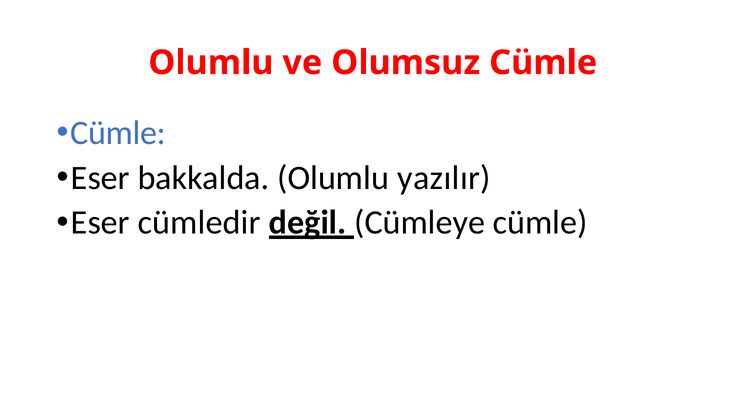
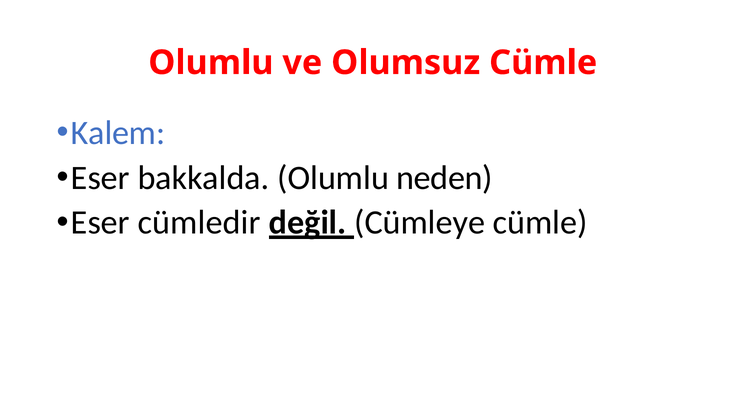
Cümle at (118, 133): Cümle -> Kalem
yazılır: yazılır -> neden
